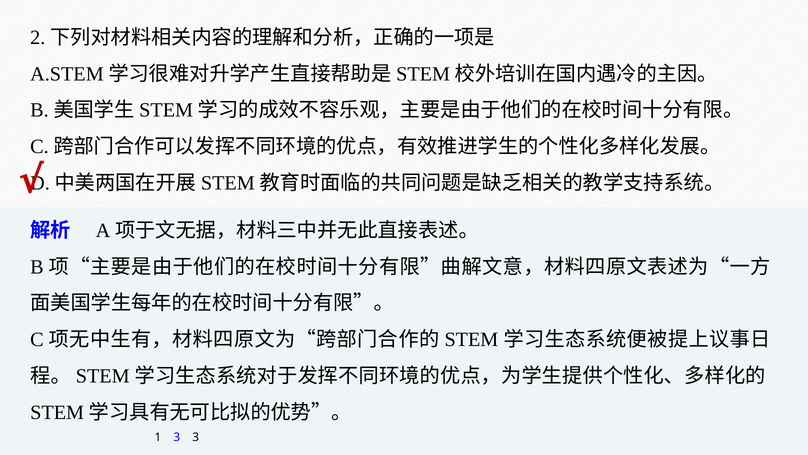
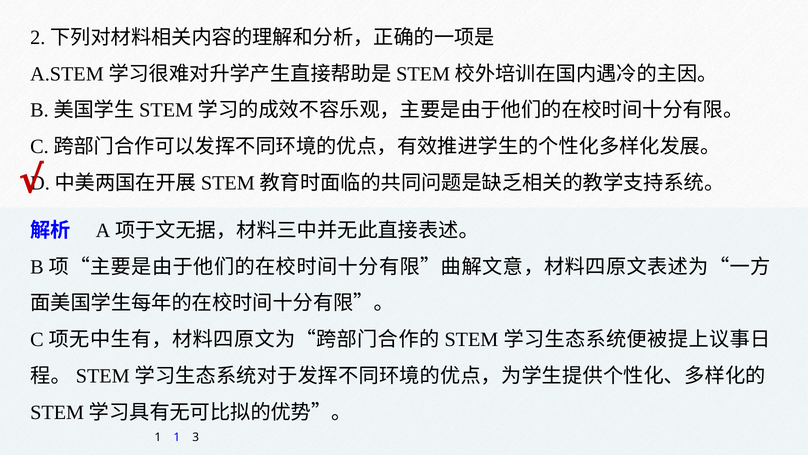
1 3: 3 -> 1
